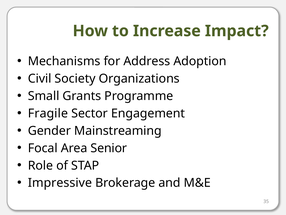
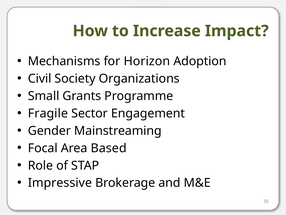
Address: Address -> Horizon
Senior: Senior -> Based
